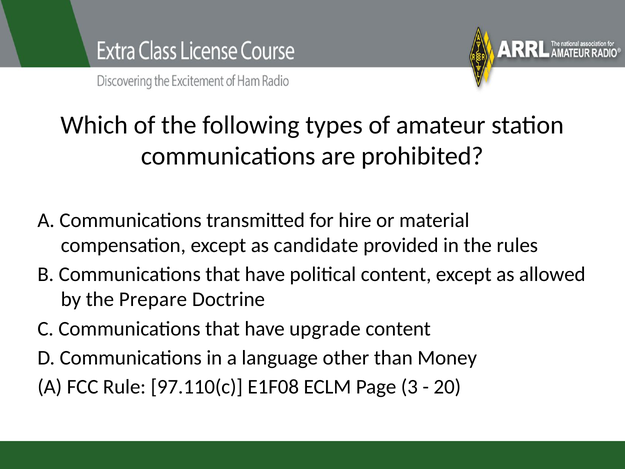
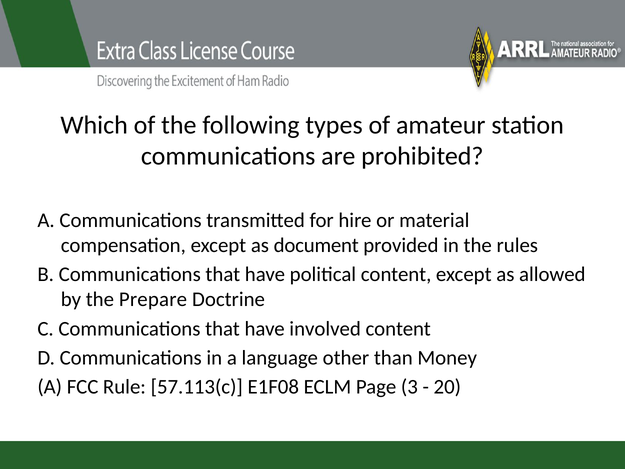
candidate: candidate -> document
upgrade: upgrade -> involved
97.110(c: 97.110(c -> 57.113(c
